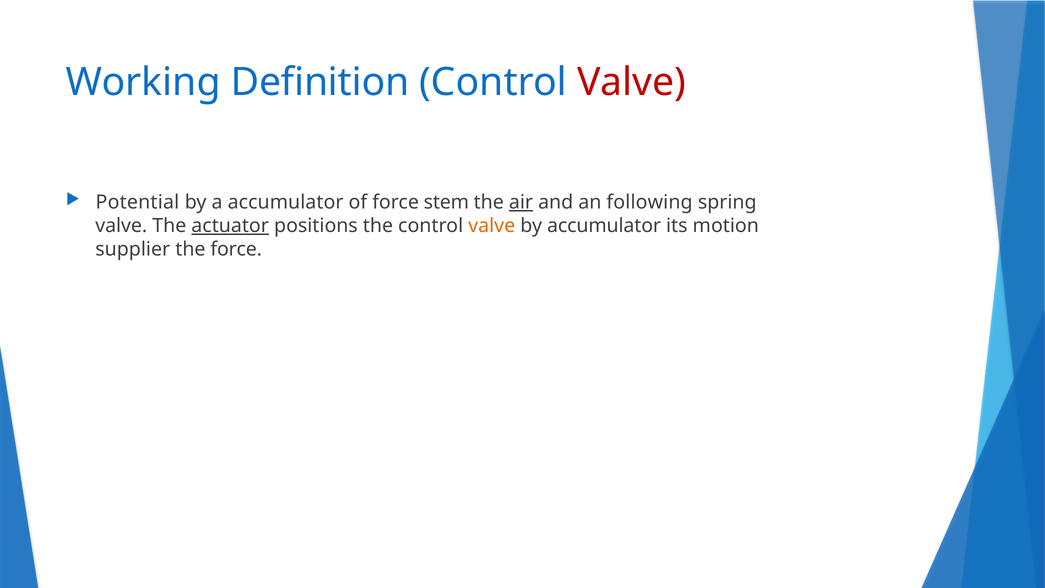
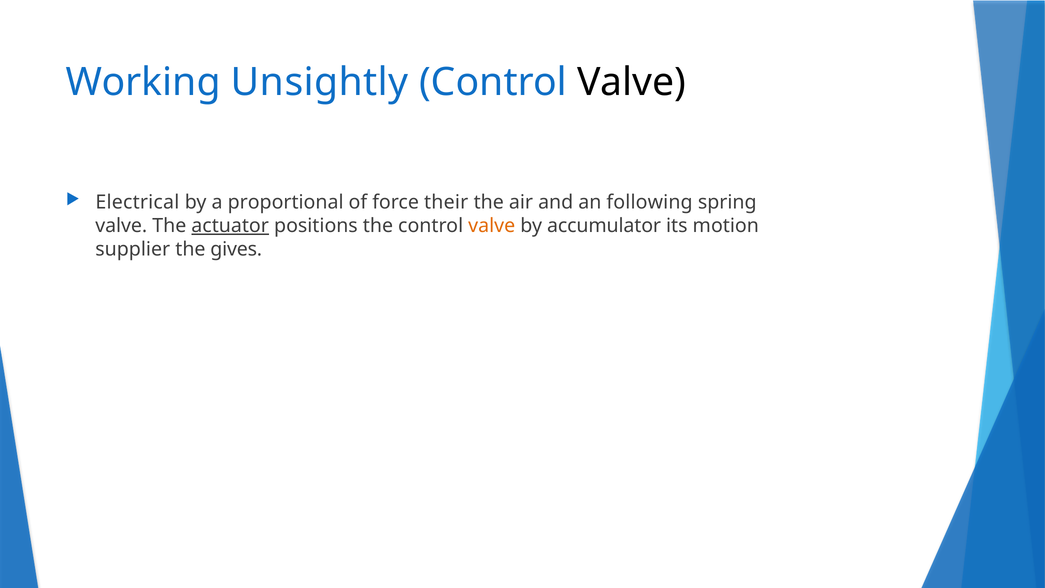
Definition: Definition -> Unsightly
Valve at (631, 82) colour: red -> black
Potential: Potential -> Electrical
a accumulator: accumulator -> proportional
stem: stem -> their
air underline: present -> none
the force: force -> gives
